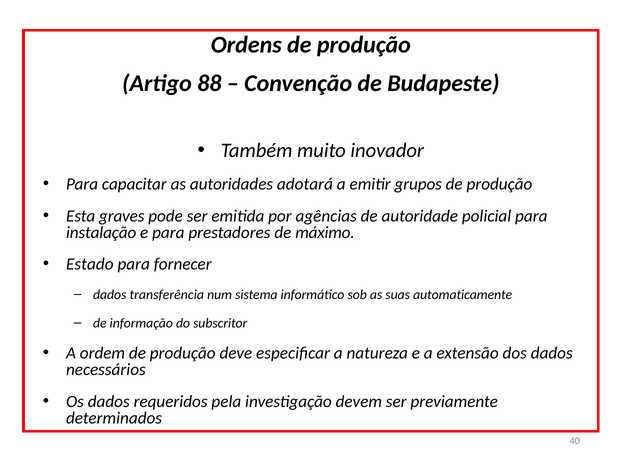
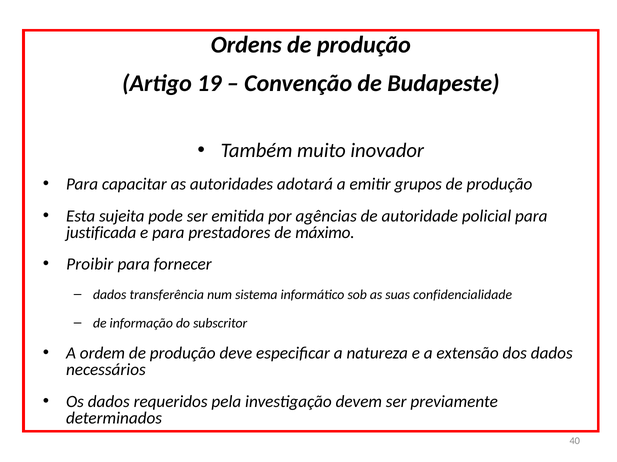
88: 88 -> 19
graves: graves -> sujeita
instalação: instalação -> justificada
Estado: Estado -> Proibir
automaticamente: automaticamente -> confidencialidade
